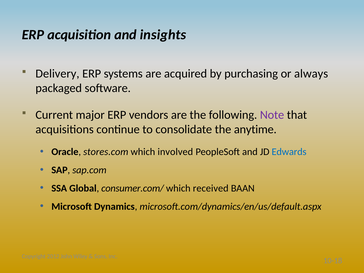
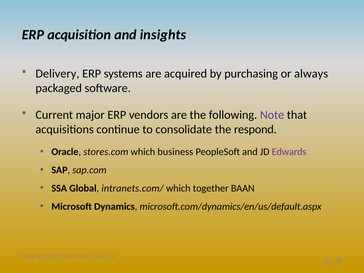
anytime: anytime -> respond
involved: involved -> business
Edwards colour: blue -> purple
consumer.com/: consumer.com/ -> intranets.com/
received: received -> together
